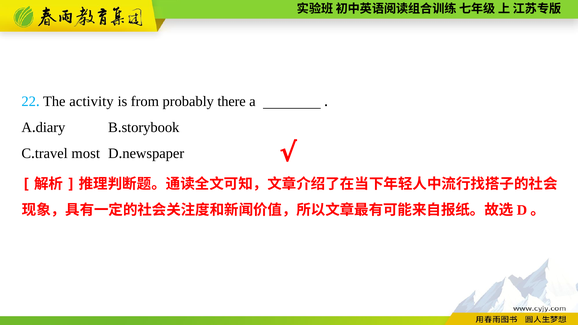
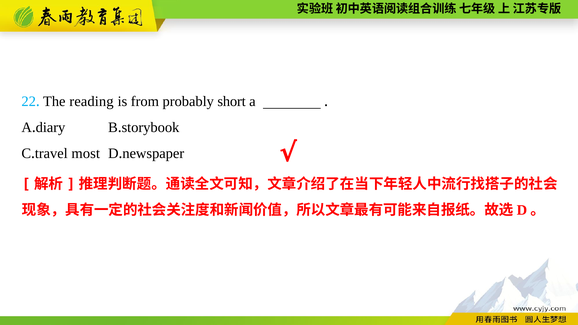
activity: activity -> reading
there: there -> short
